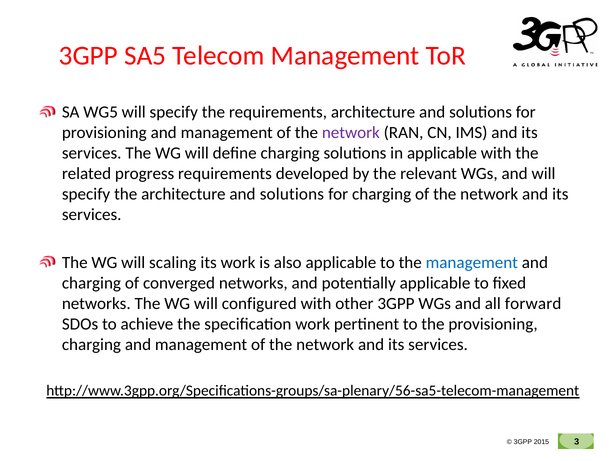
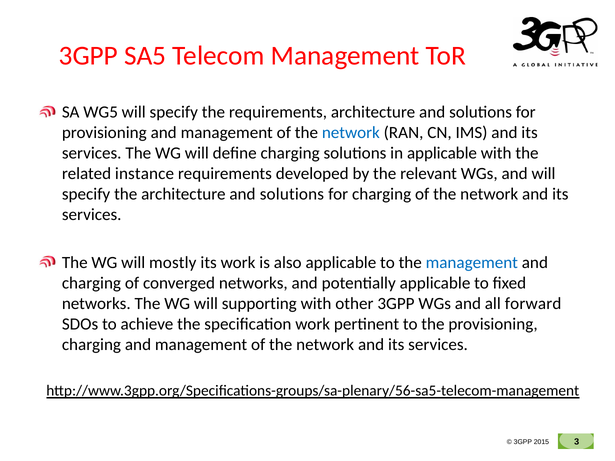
network at (351, 133) colour: purple -> blue
progress: progress -> instance
scaling: scaling -> mostly
configured: configured -> supporting
